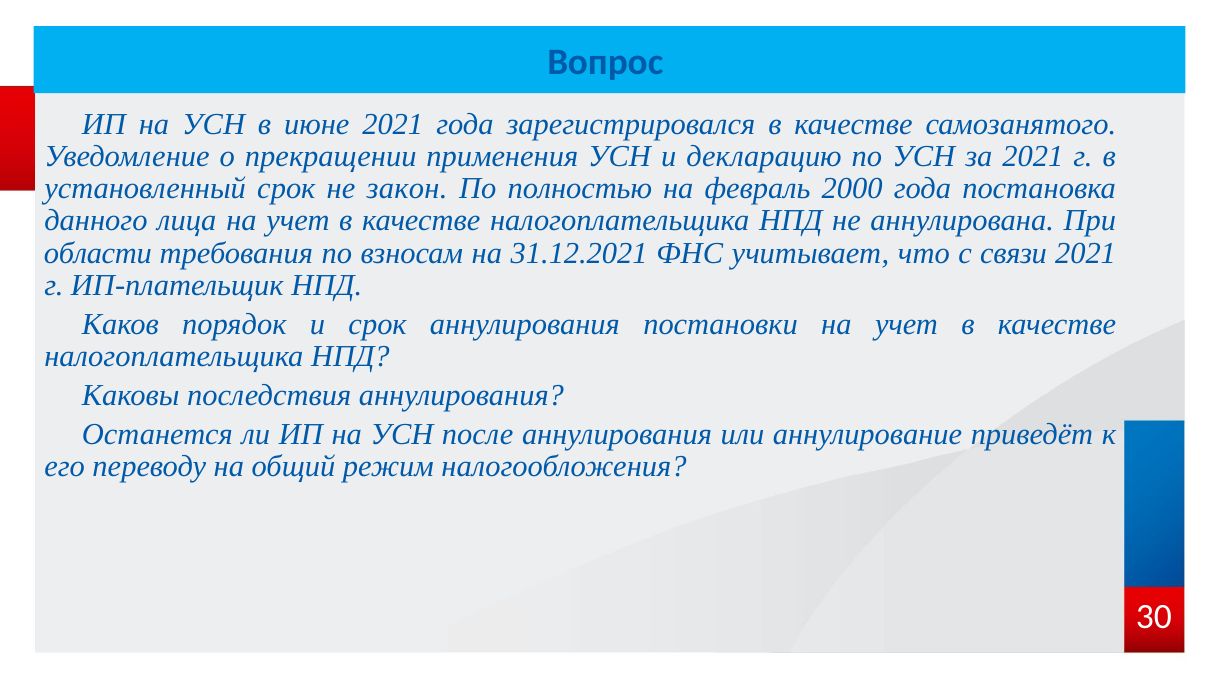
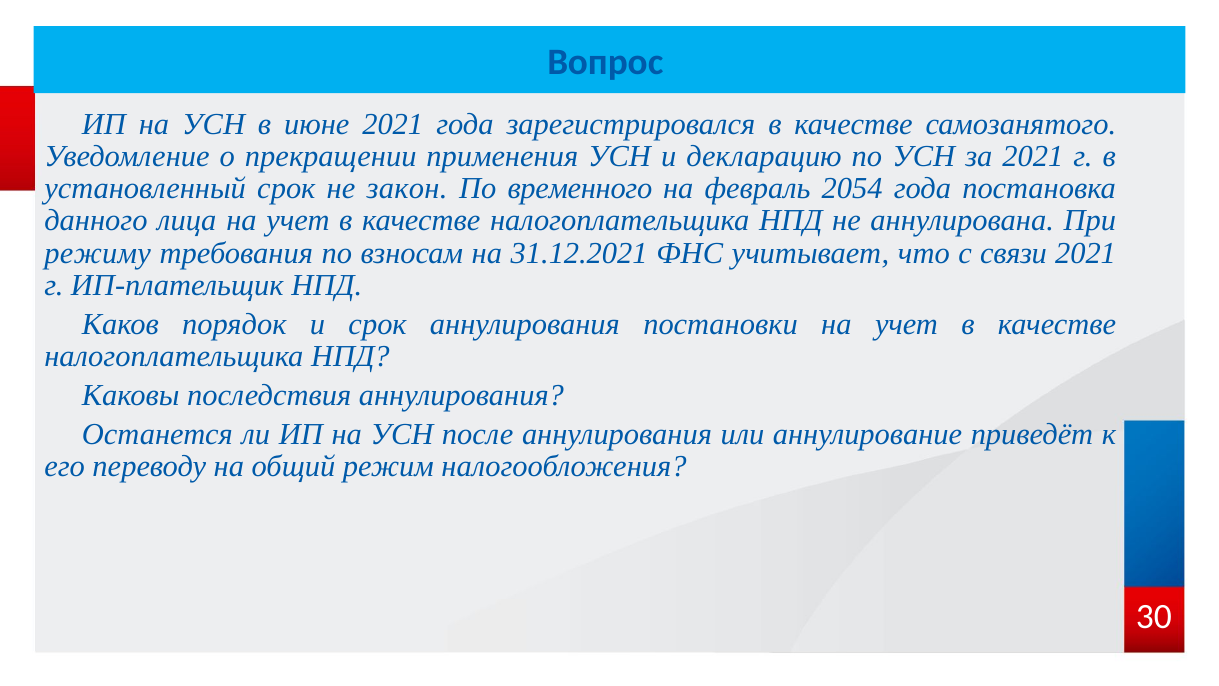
полностью: полностью -> временного
2000: 2000 -> 2054
области: области -> режиму
